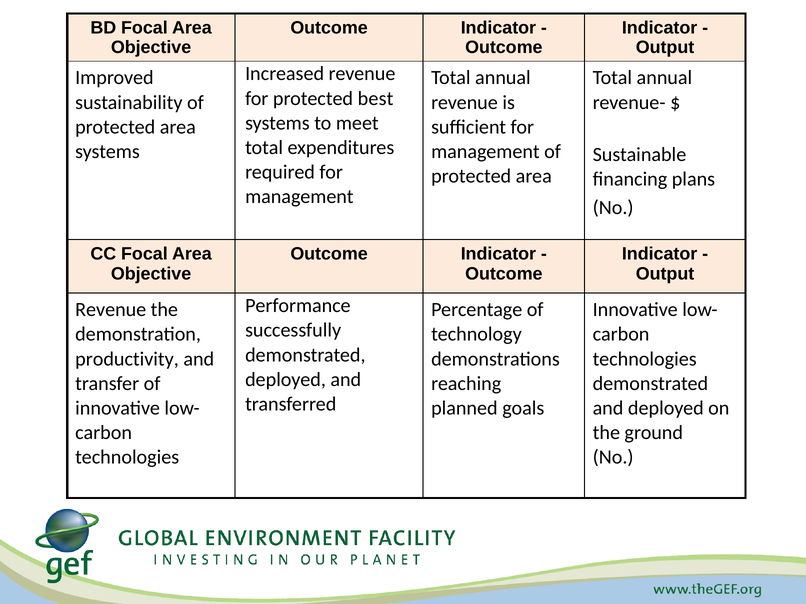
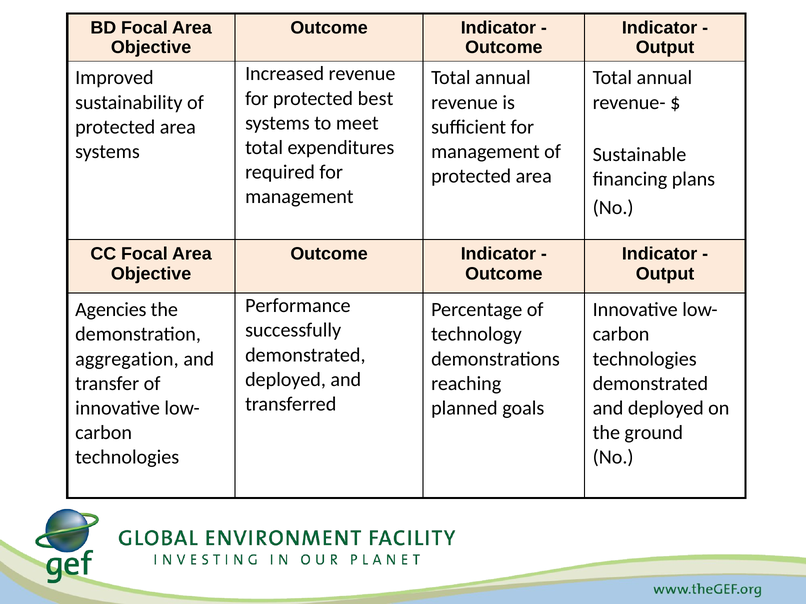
Revenue at (111, 310): Revenue -> Agencies
productivity: productivity -> aggregation
